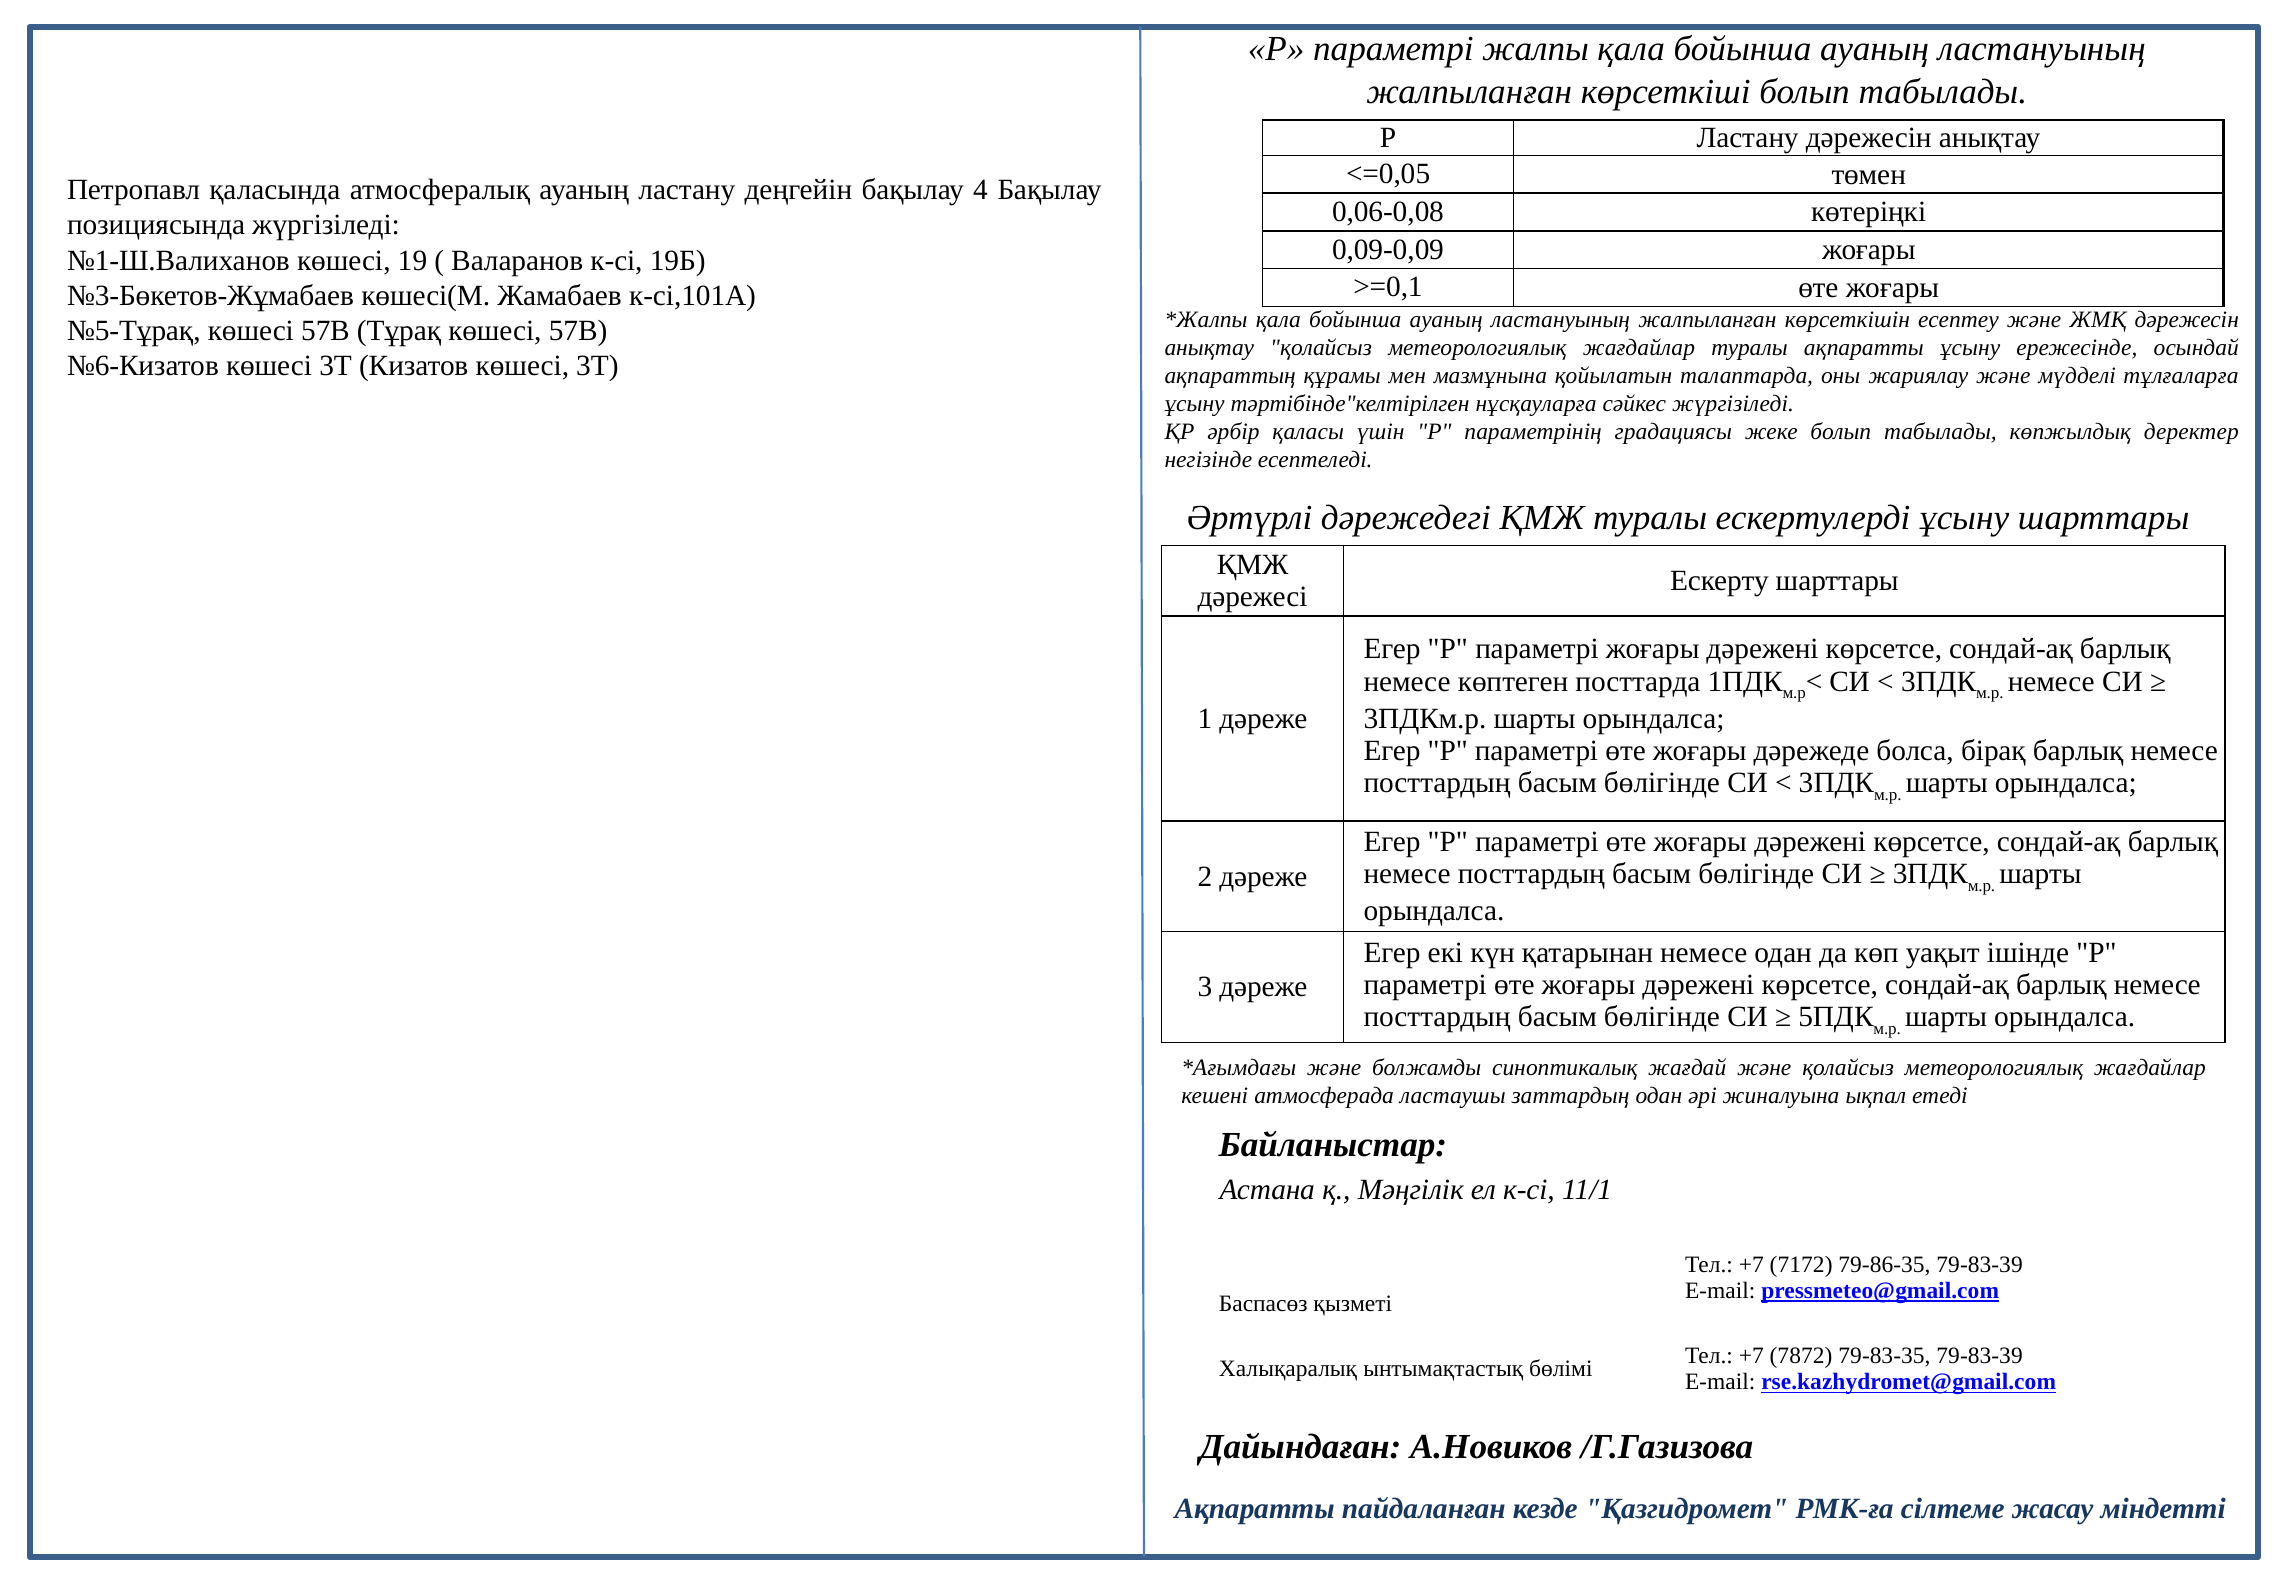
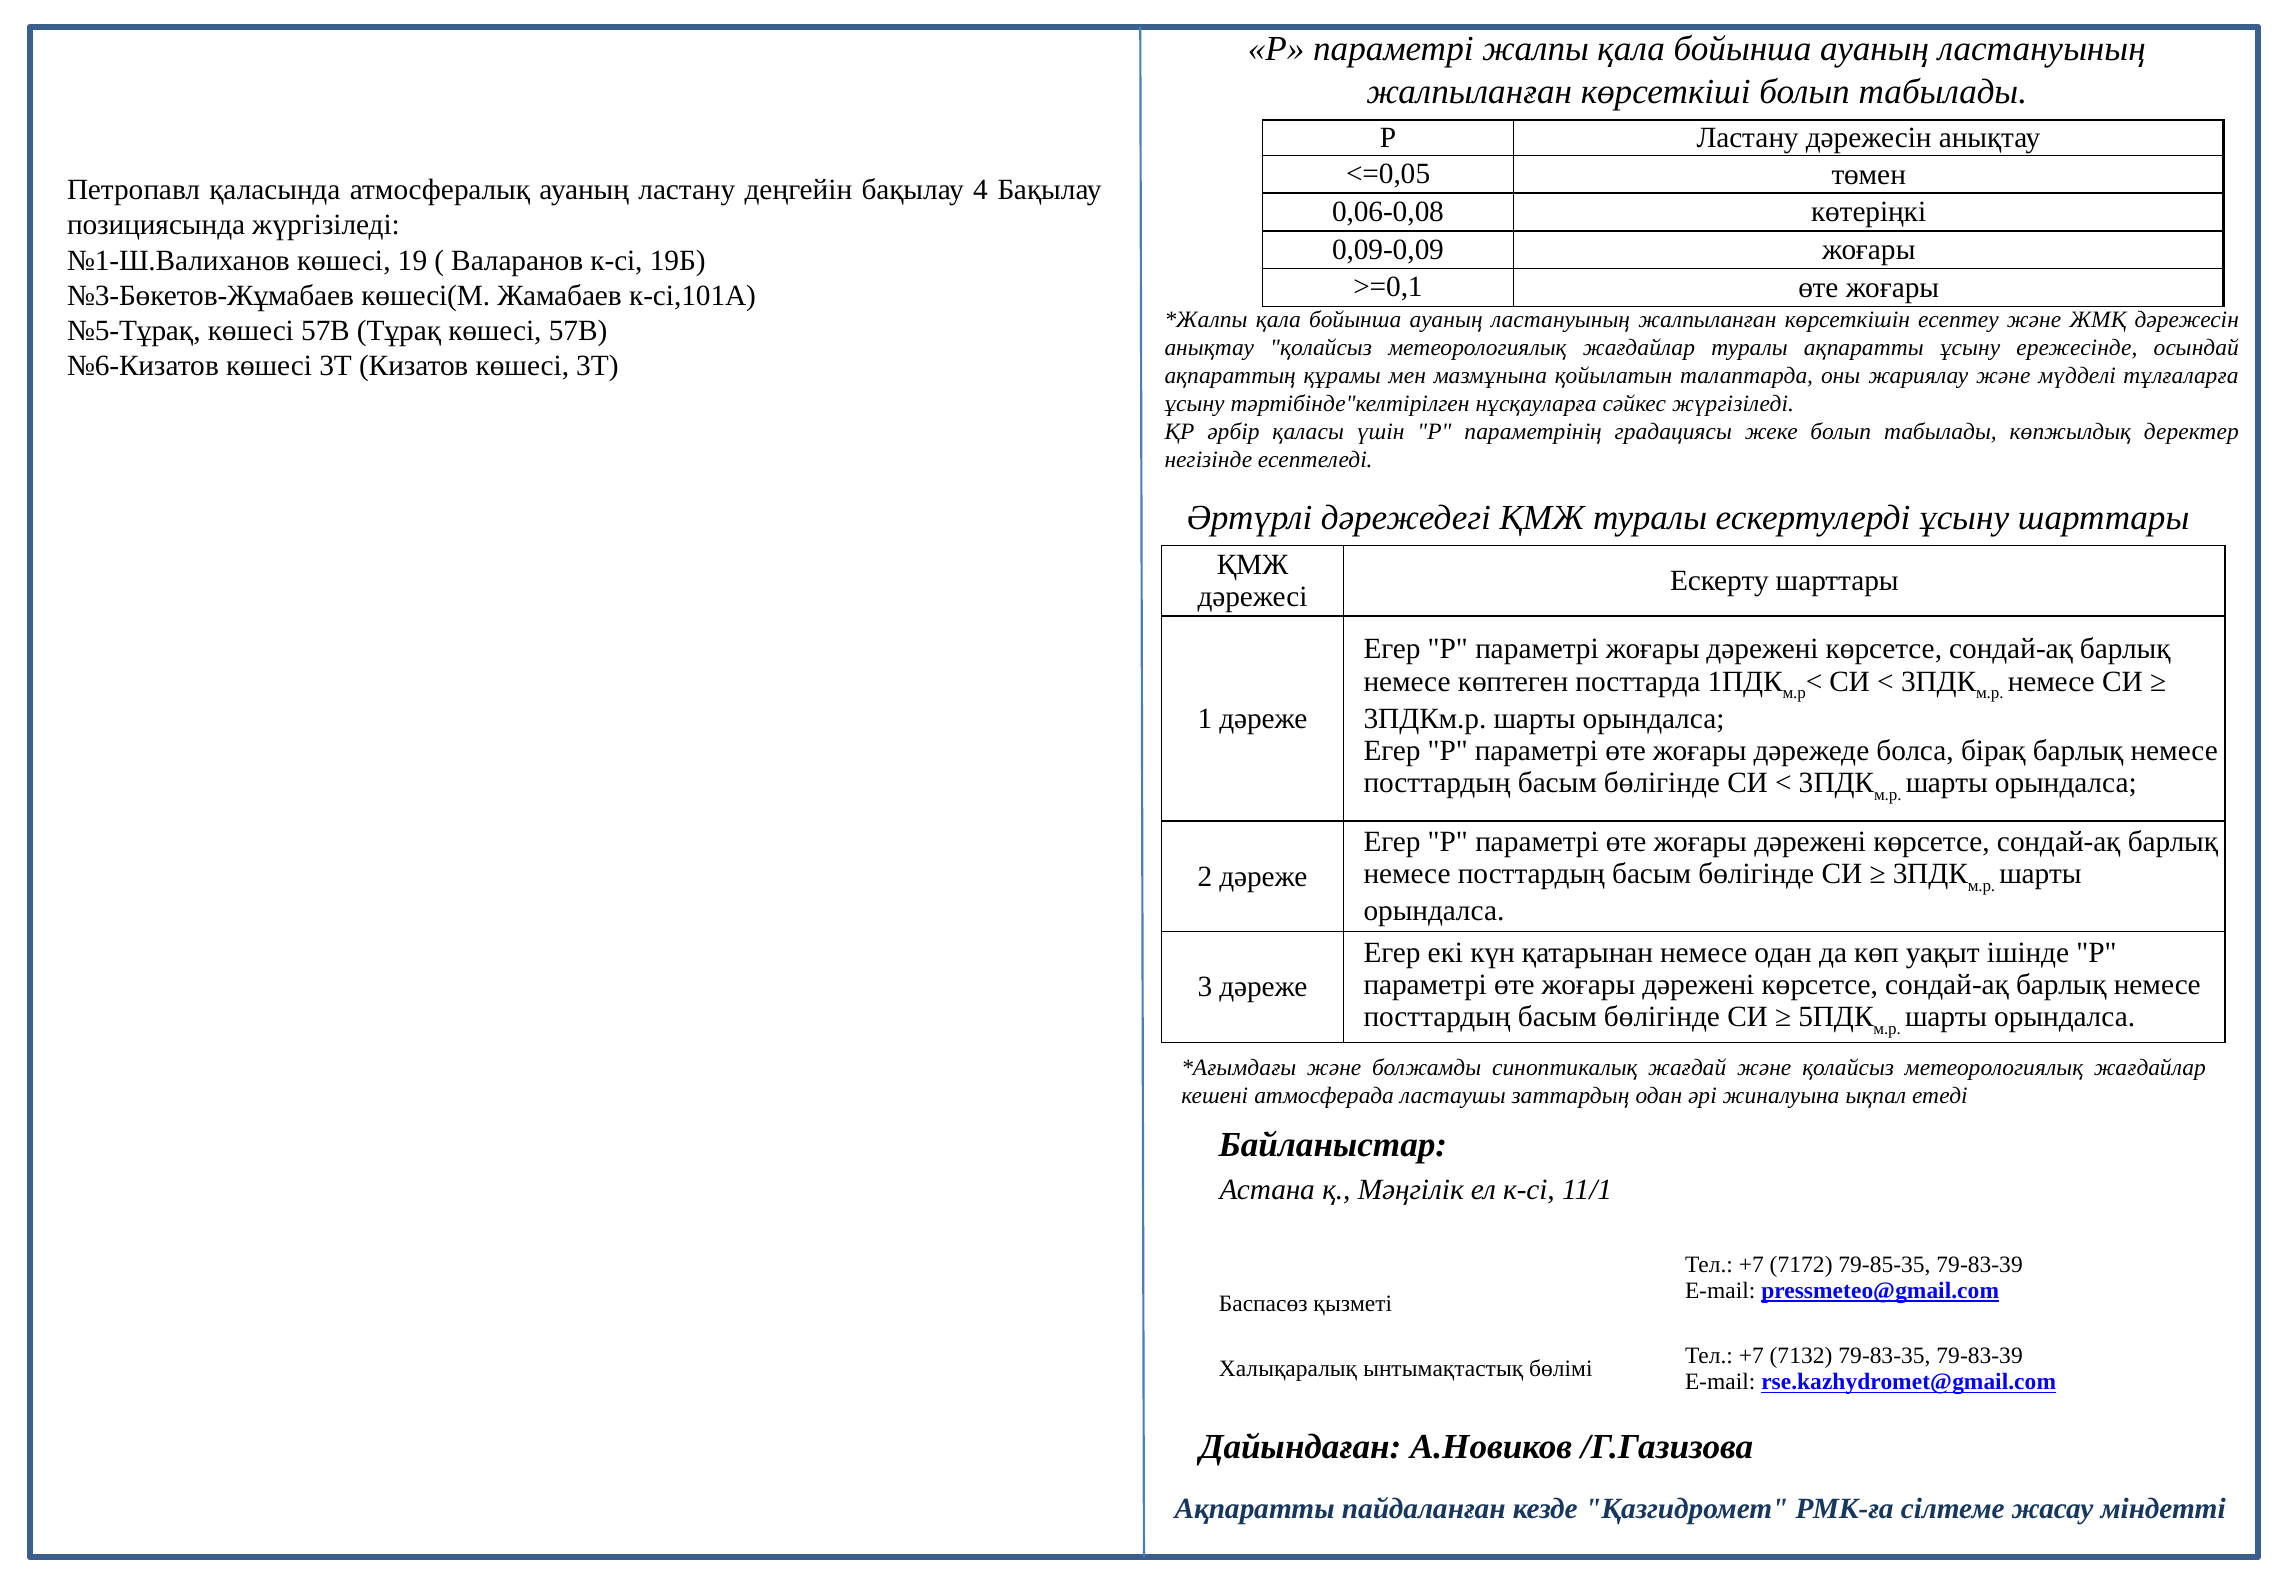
79-86-35: 79-86-35 -> 79-85-35
7872: 7872 -> 7132
